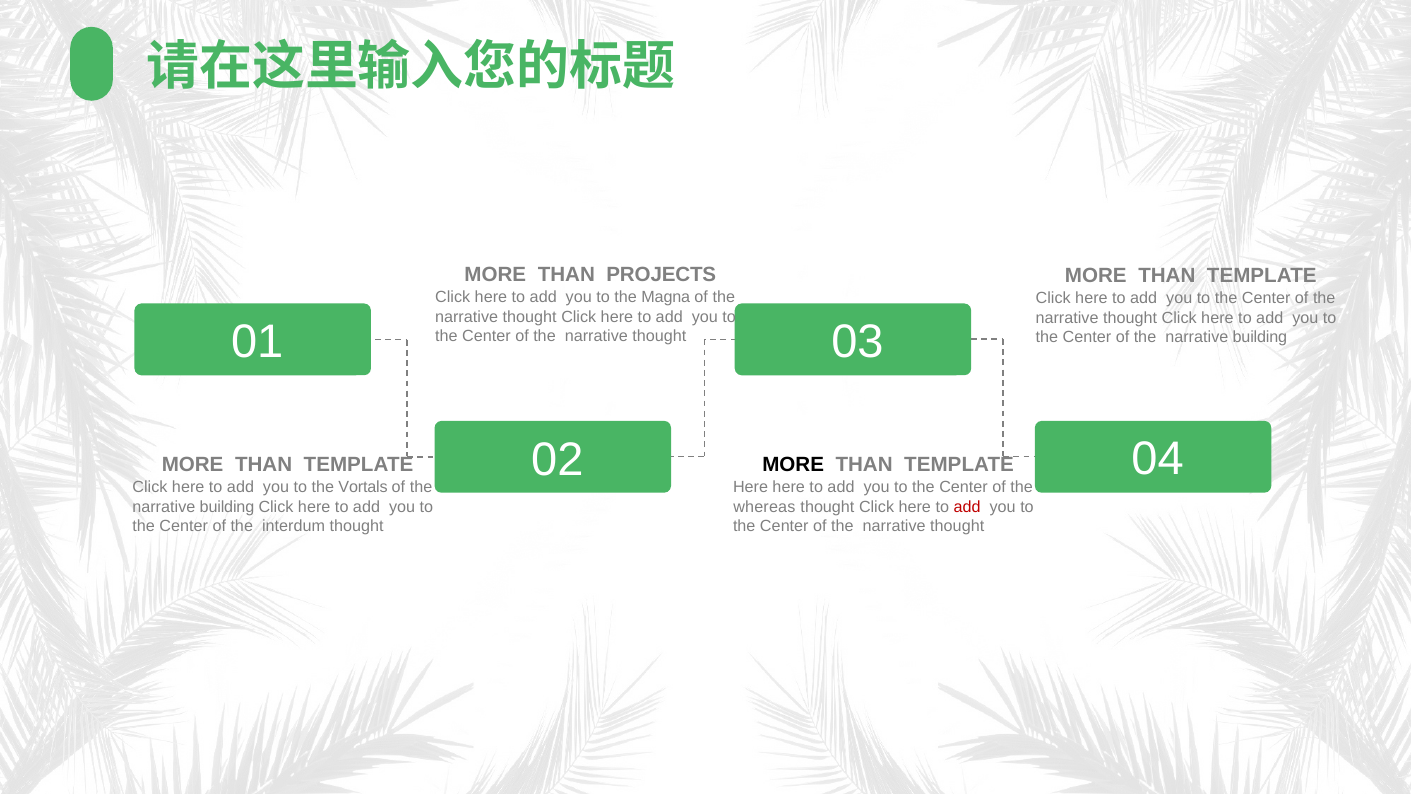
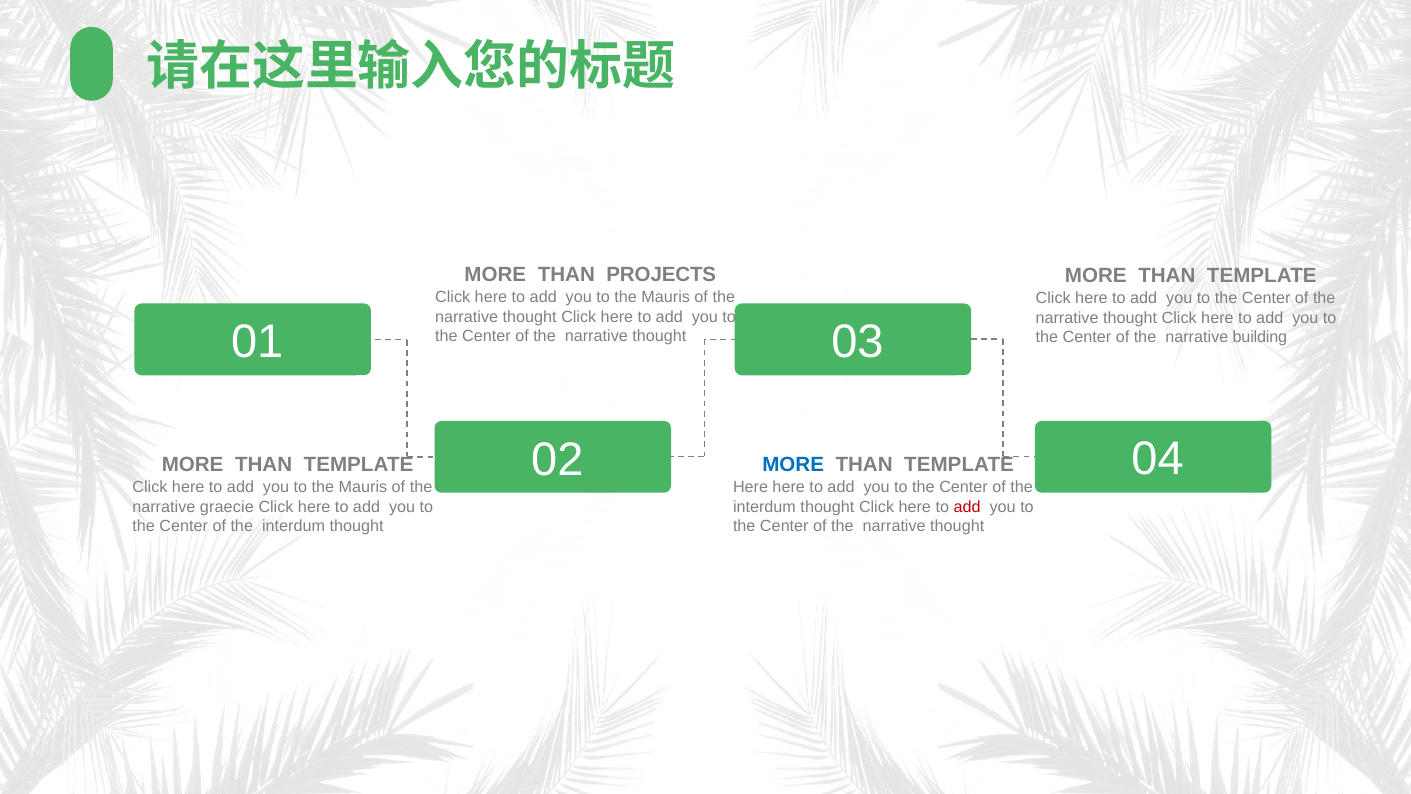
Magna at (666, 298): Magna -> Mauris
MORE at (793, 464) colour: black -> blue
Vortals at (363, 487): Vortals -> Mauris
building at (227, 507): building -> graecie
whereas at (764, 507): whereas -> interdum
